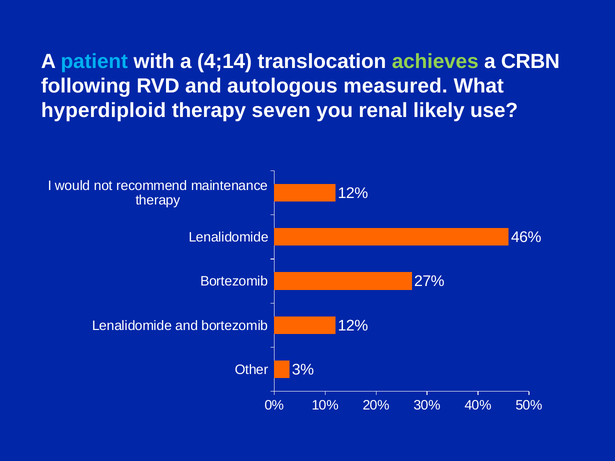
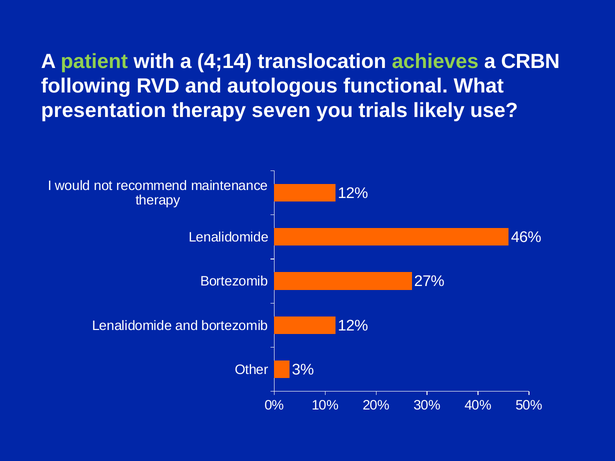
patient colour: light blue -> light green
measured: measured -> functional
hyperdiploid: hyperdiploid -> presentation
renal: renal -> trials
